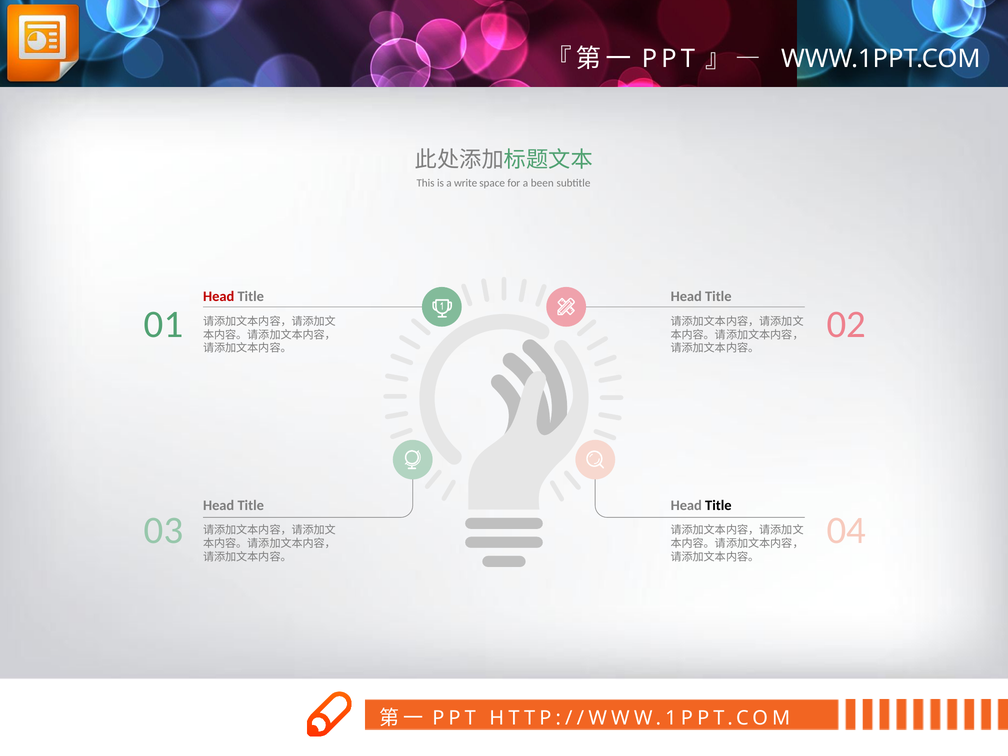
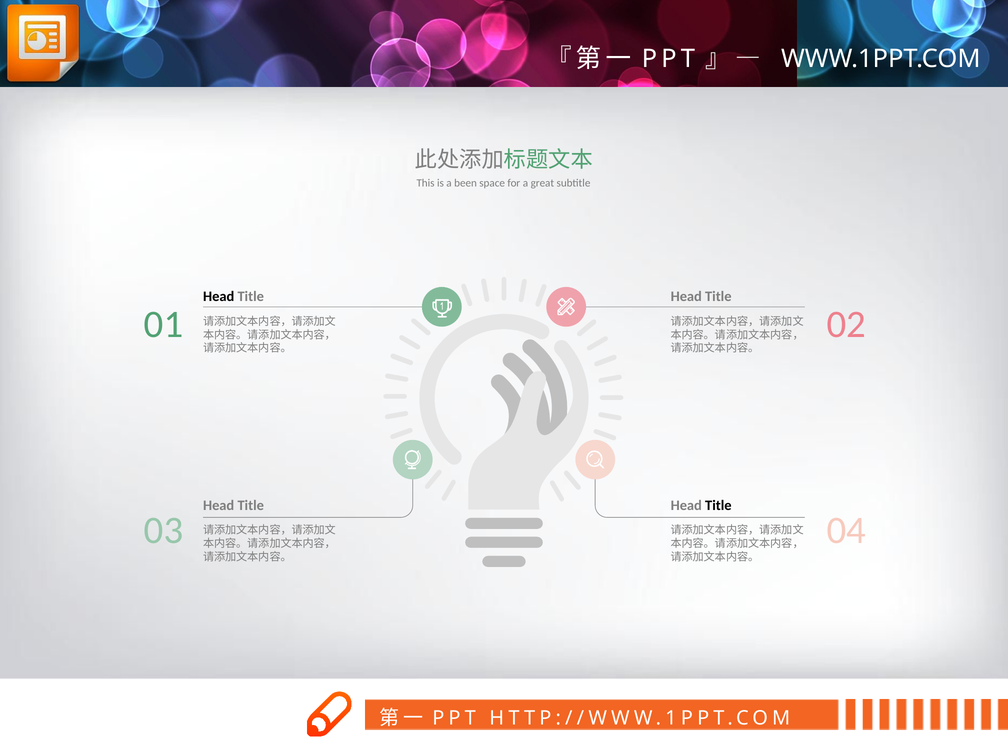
write: write -> been
been: been -> great
Head at (219, 297) colour: red -> black
